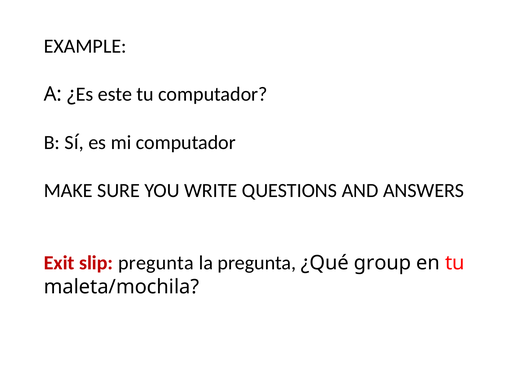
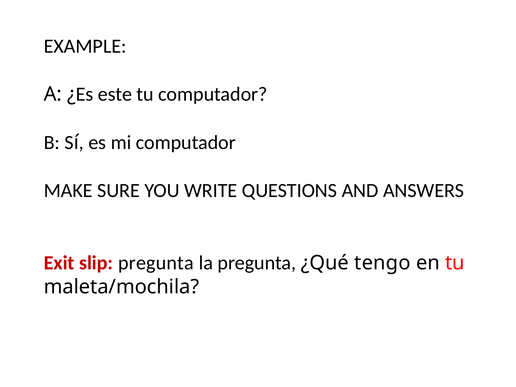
group: group -> tengo
